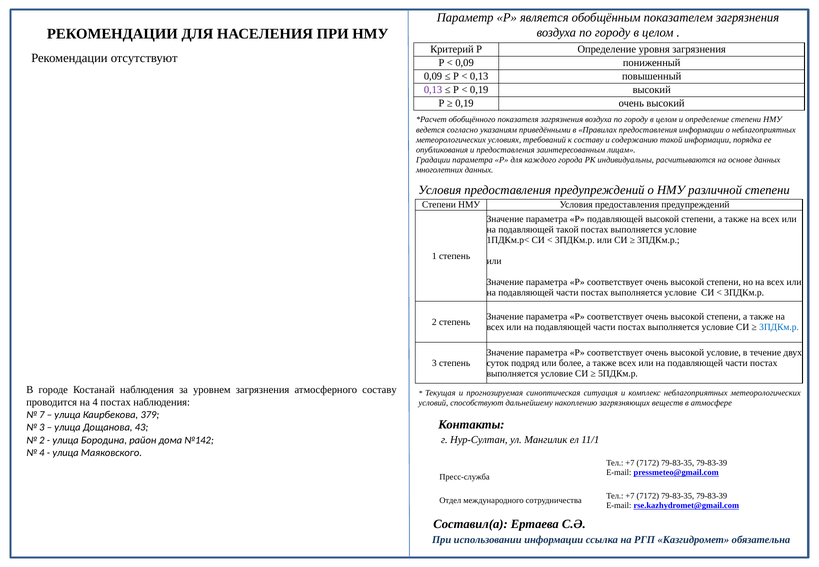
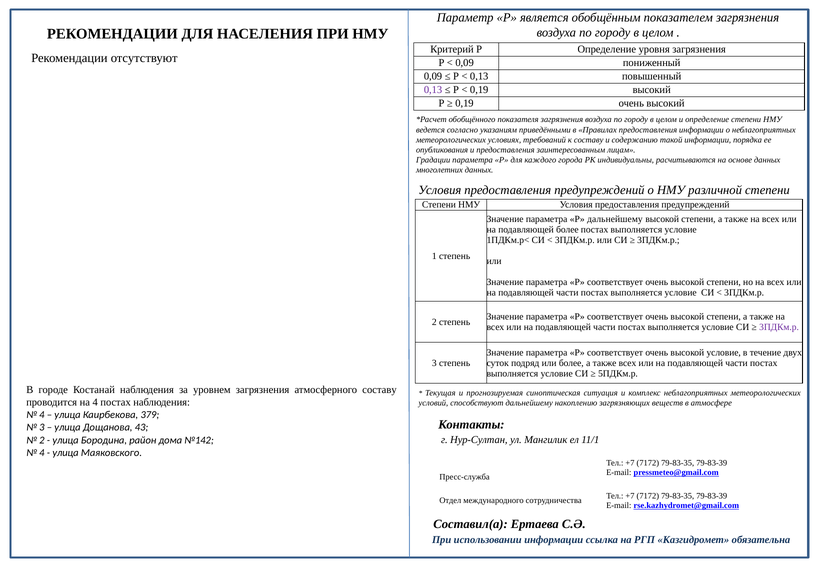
Р подавляющей: подавляющей -> дальнейшему
подавляющей такой: такой -> более
3ПДКм.р at (779, 327) colour: blue -> purple
7 at (42, 415): 7 -> 4
